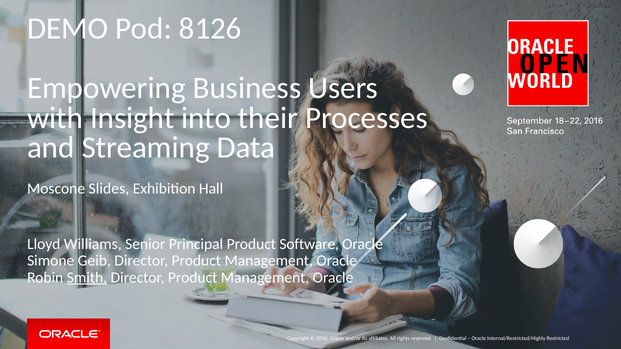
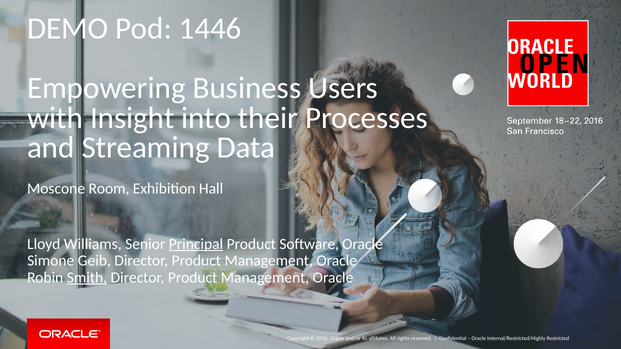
8126: 8126 -> 1446
Slides: Slides -> Room
Principal underline: none -> present
